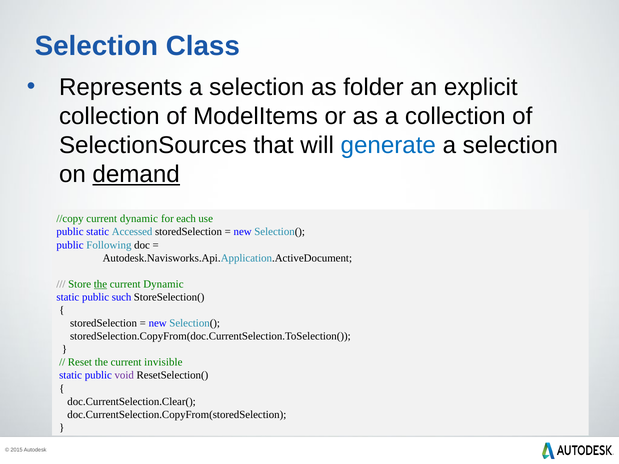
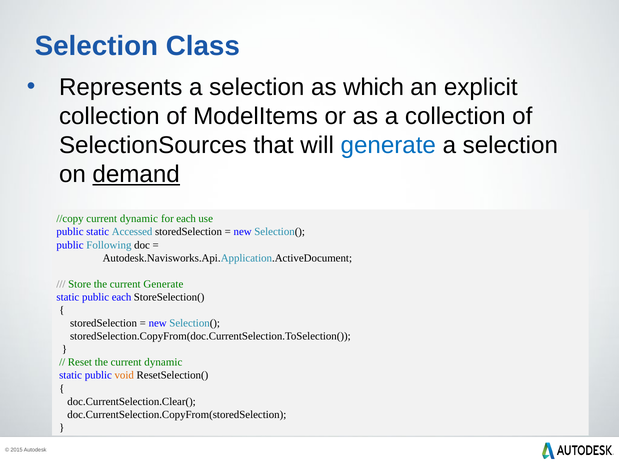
folder: folder -> which
the at (100, 284) underline: present -> none
Dynamic at (163, 284): Dynamic -> Generate
public such: such -> each
the current invisible: invisible -> dynamic
void colour: purple -> orange
